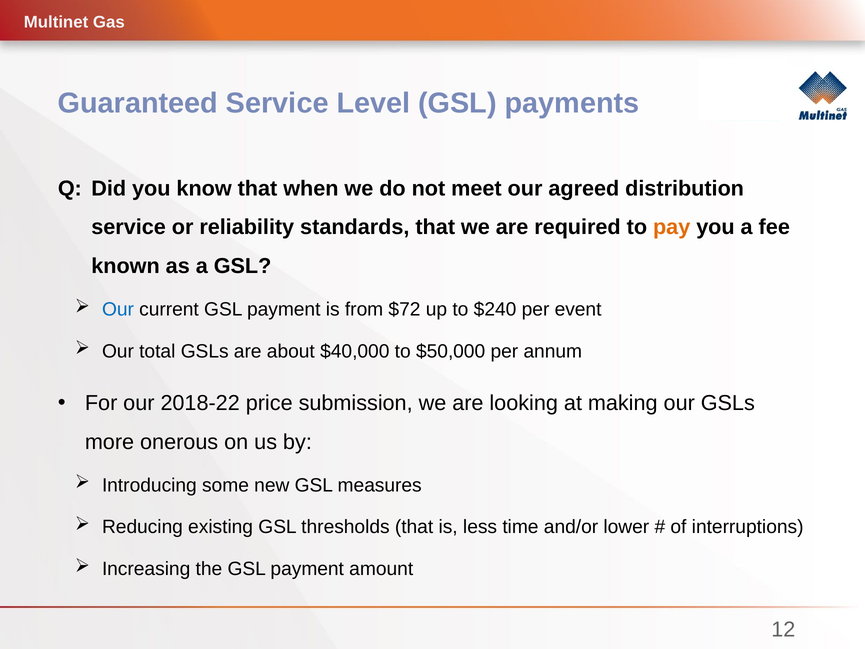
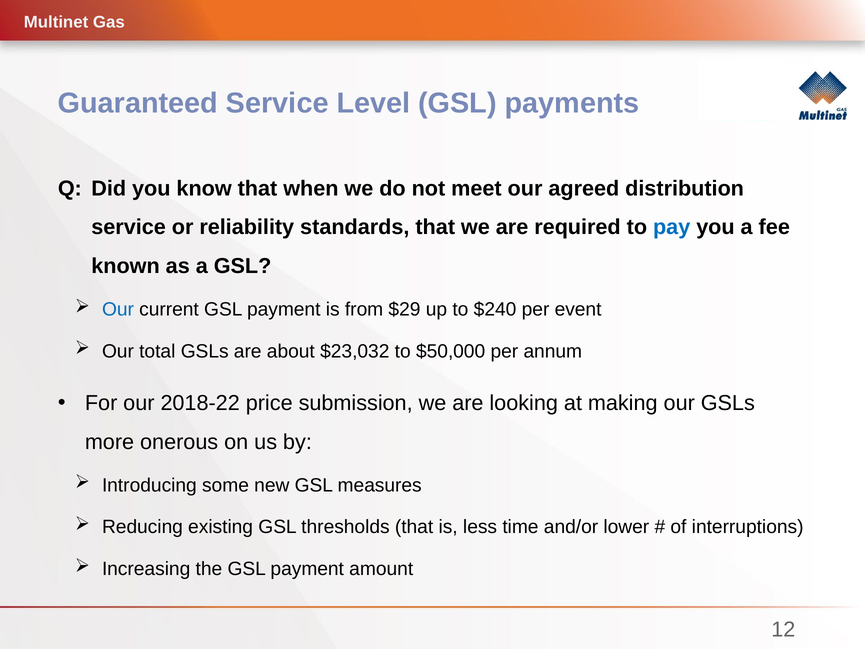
pay colour: orange -> blue
$72: $72 -> $29
$40,000: $40,000 -> $23,032
